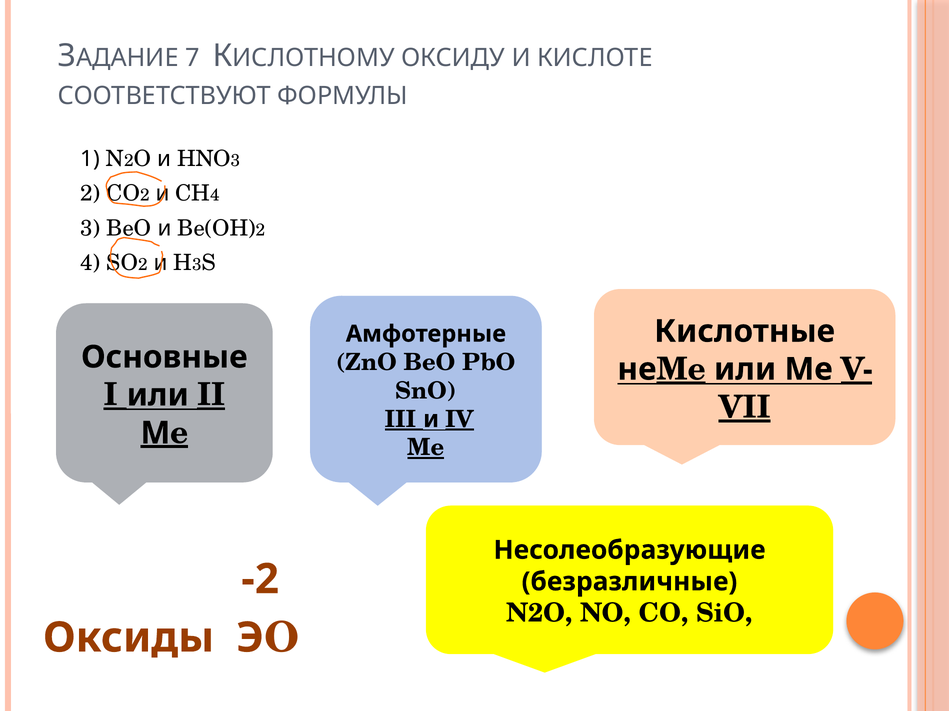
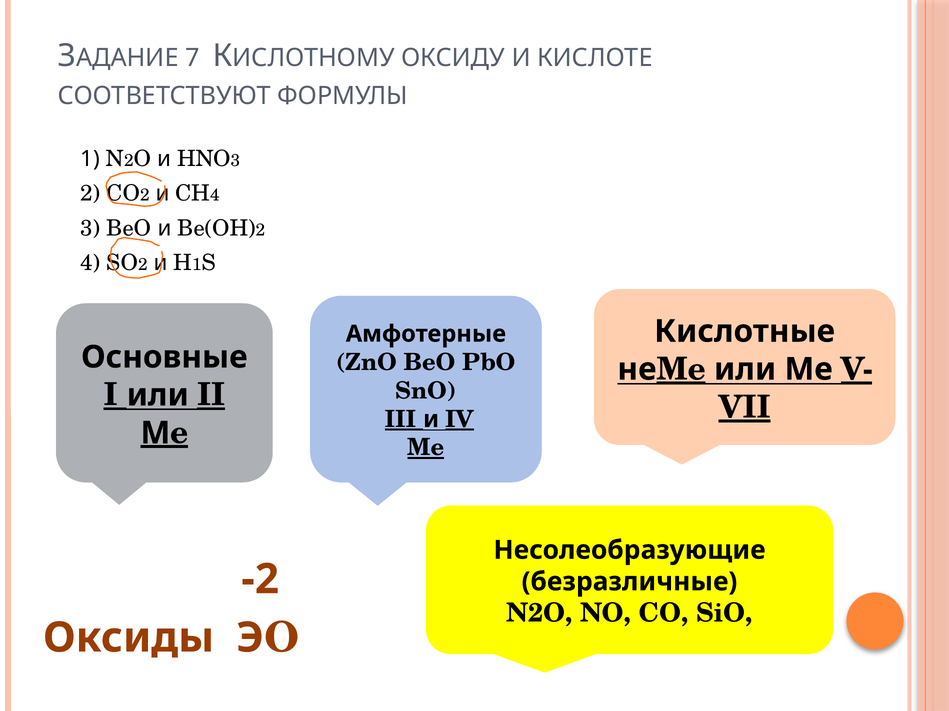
3 at (197, 265): 3 -> 1
